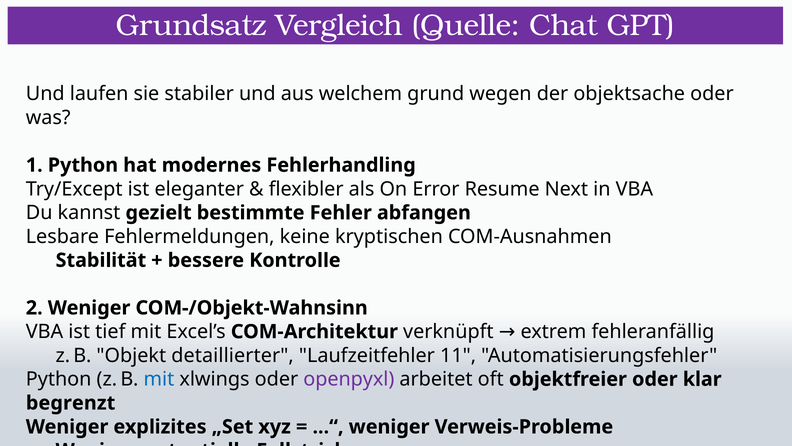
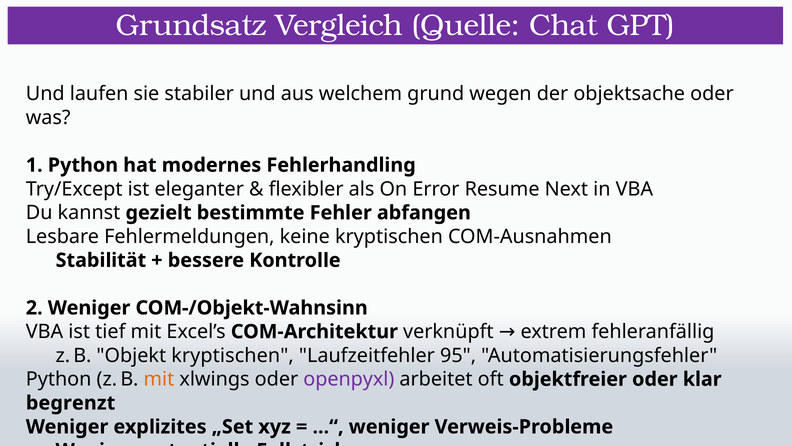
Objekt detaillierter: detaillierter -> kryptischen
11: 11 -> 95
mit at (159, 379) colour: blue -> orange
